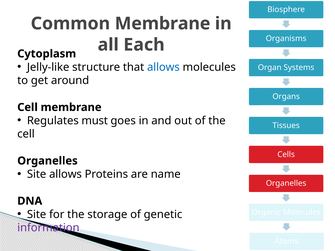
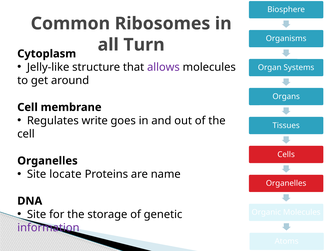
Common Membrane: Membrane -> Ribosomes
Each: Each -> Turn
allows at (163, 67) colour: blue -> purple
must: must -> write
Site allows: allows -> locate
